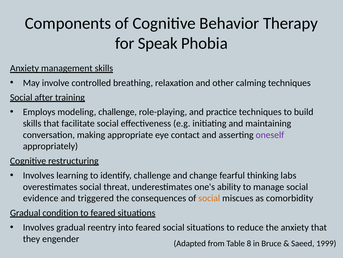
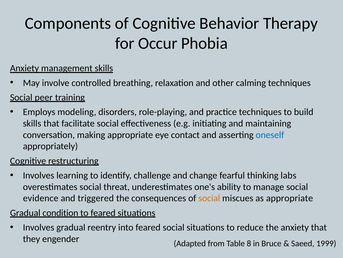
Speak: Speak -> Occur
after: after -> peer
modeling challenge: challenge -> disorders
oneself colour: purple -> blue
as comorbidity: comorbidity -> appropriate
